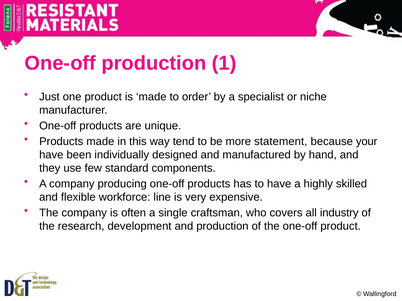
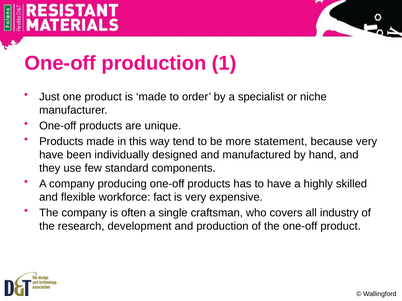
because your: your -> very
line: line -> fact
